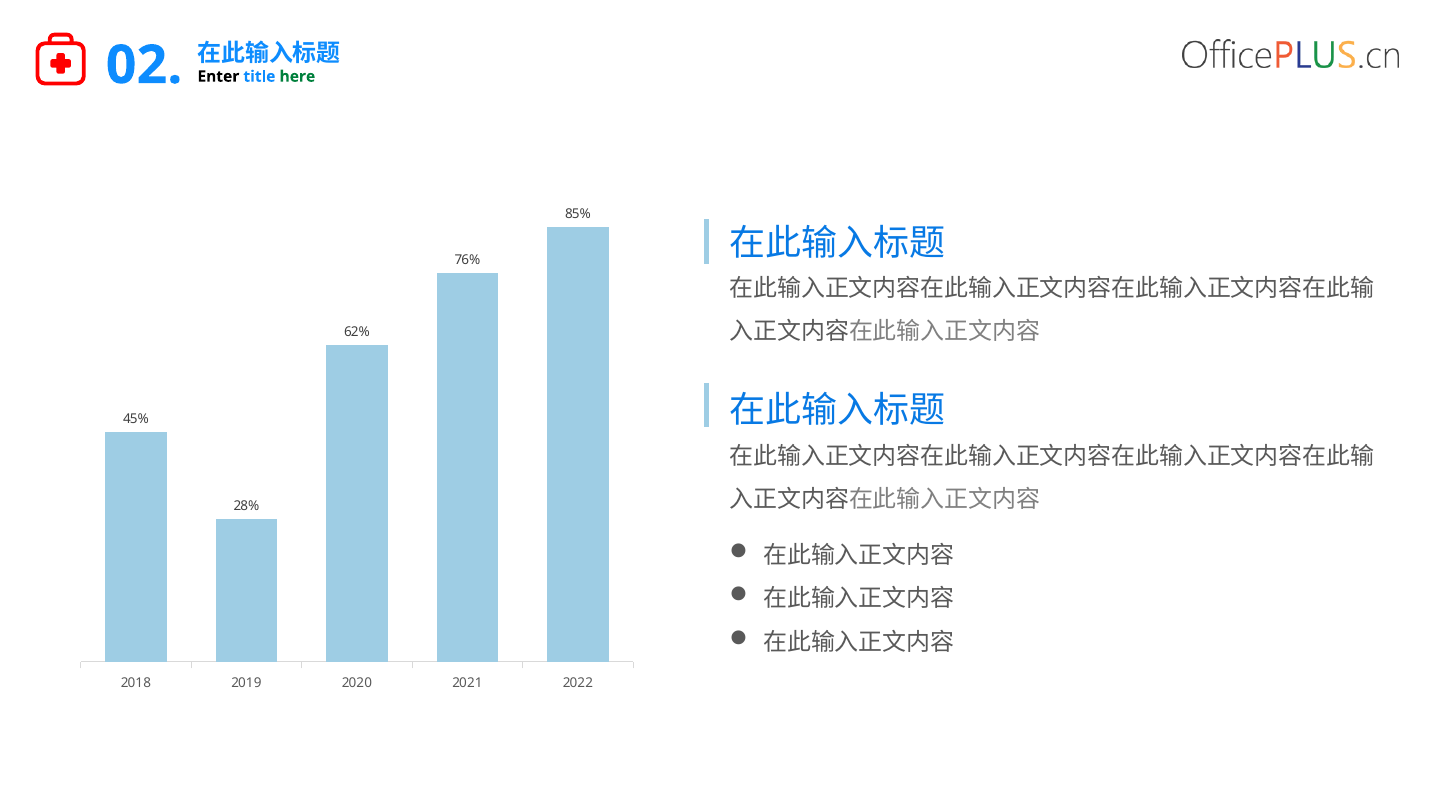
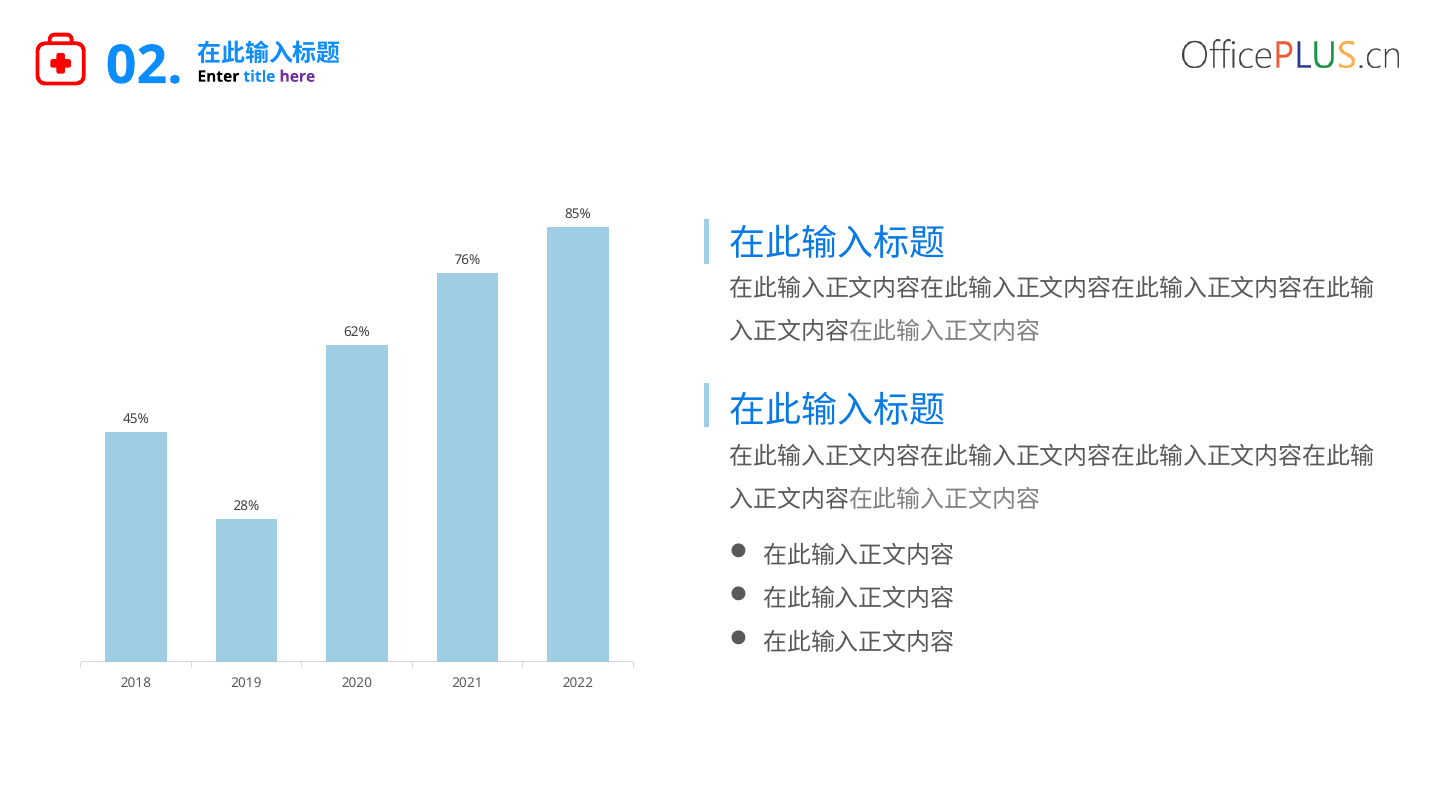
here colour: green -> purple
